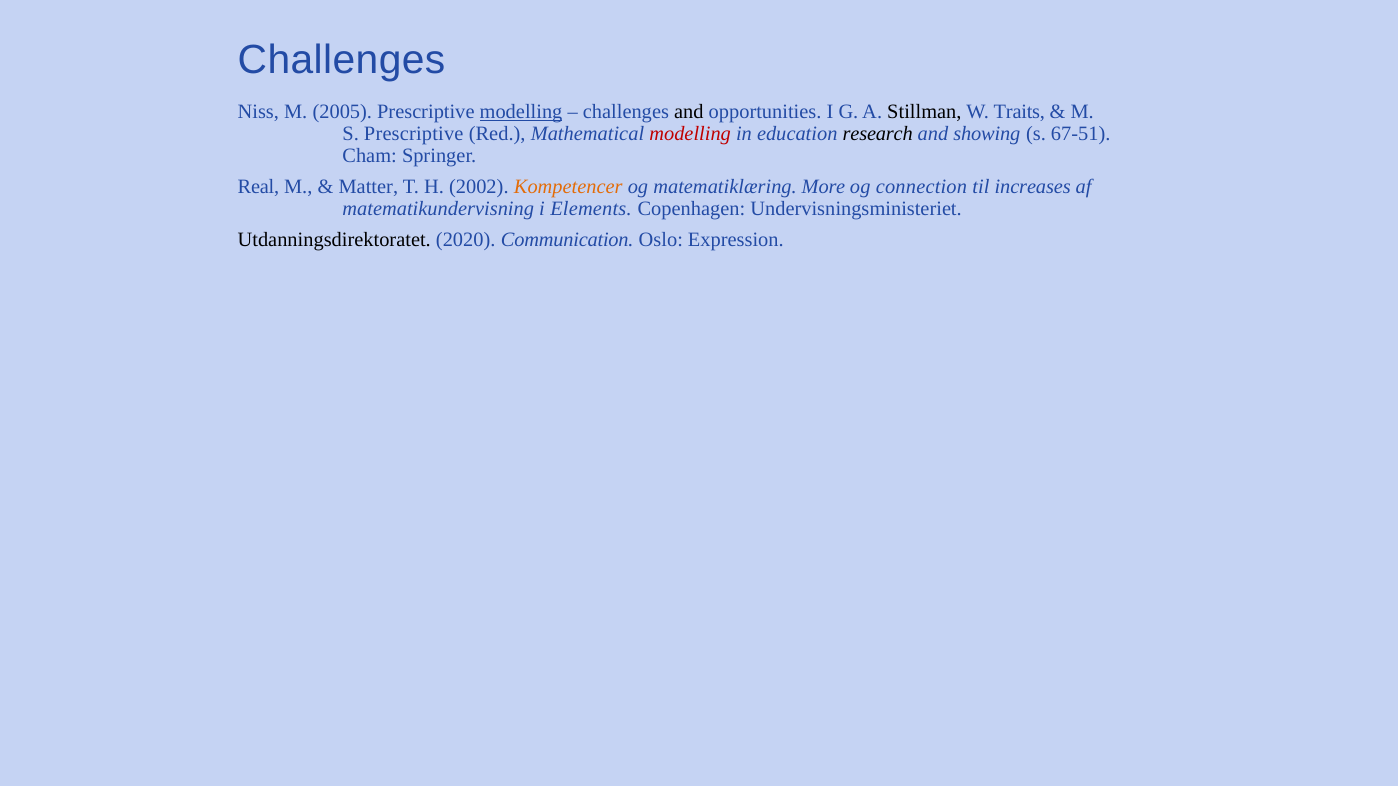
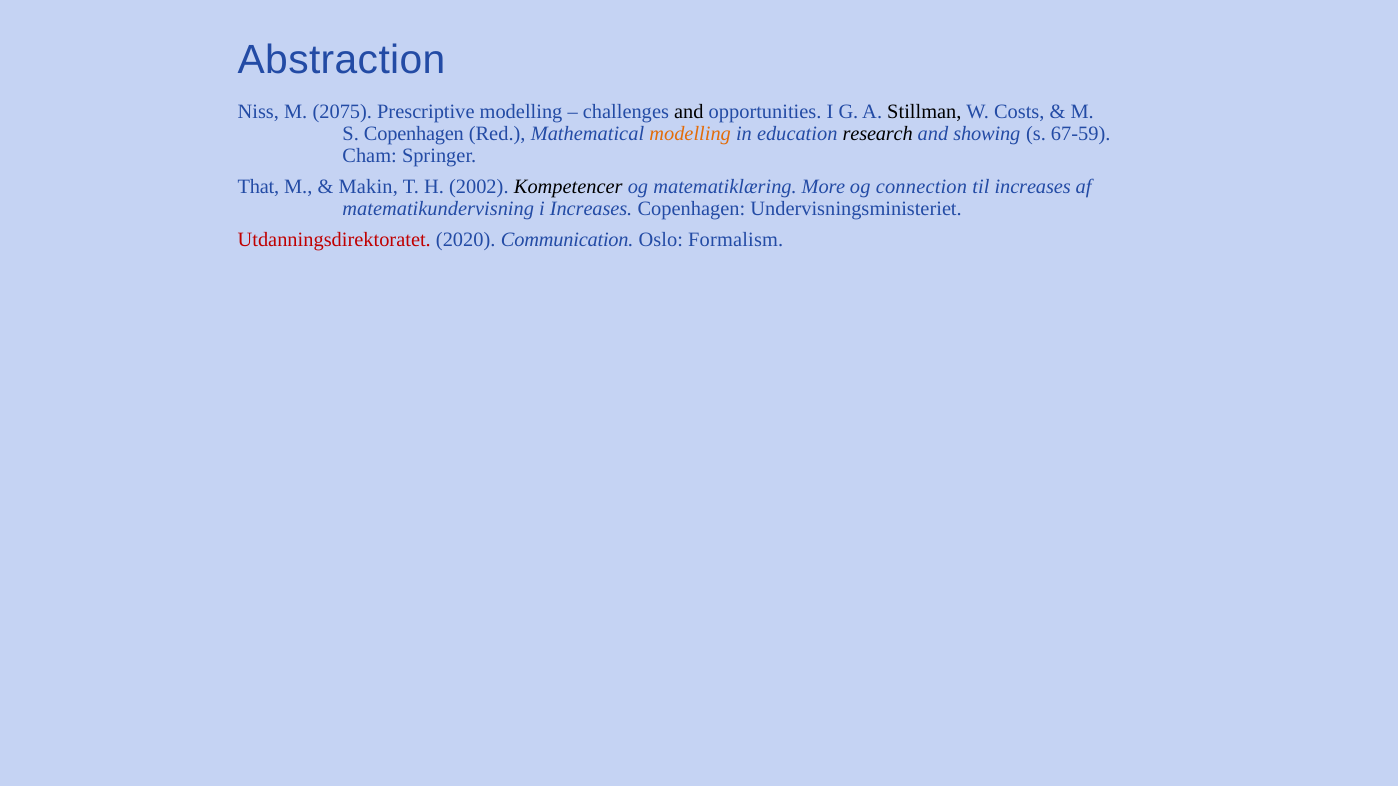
Challenges at (341, 60): Challenges -> Abstraction
2005: 2005 -> 2075
modelling at (521, 112) underline: present -> none
Traits: Traits -> Costs
S Prescriptive: Prescriptive -> Copenhagen
modelling at (690, 134) colour: red -> orange
67-51: 67-51 -> 67-59
Real: Real -> That
Matter: Matter -> Makin
Kompetencer colour: orange -> black
i Elements: Elements -> Increases
Utdanningsdirektoratet colour: black -> red
Expression: Expression -> Formalism
